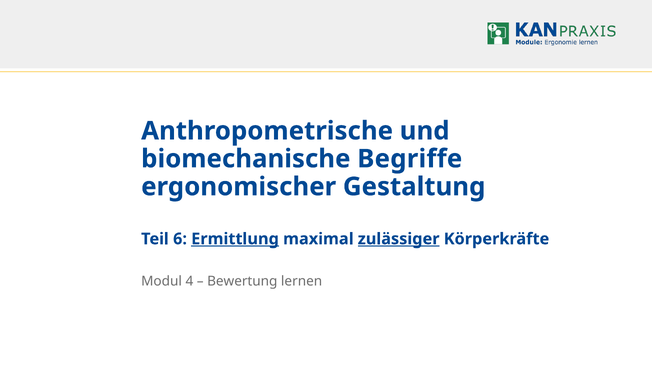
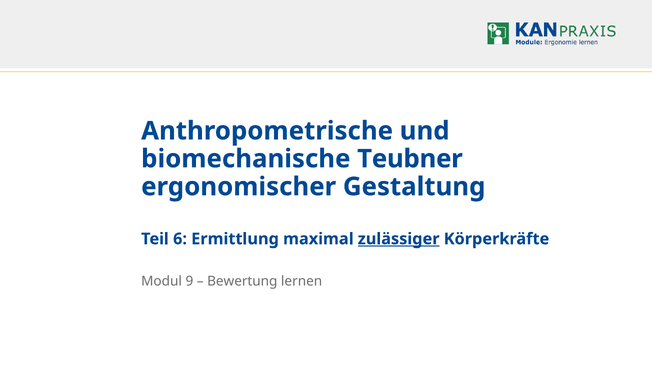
Begriffe: Begriffe -> Teubner
Ermittlung underline: present -> none
4: 4 -> 9
